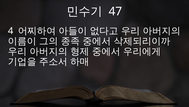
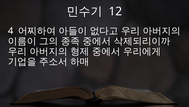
47: 47 -> 12
